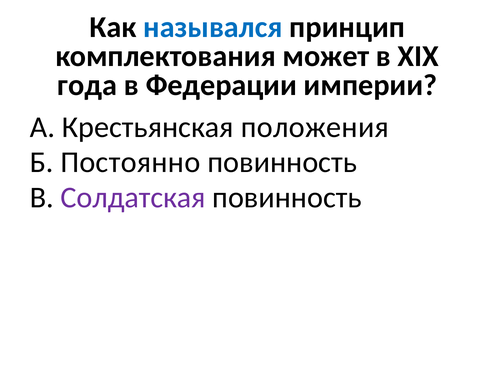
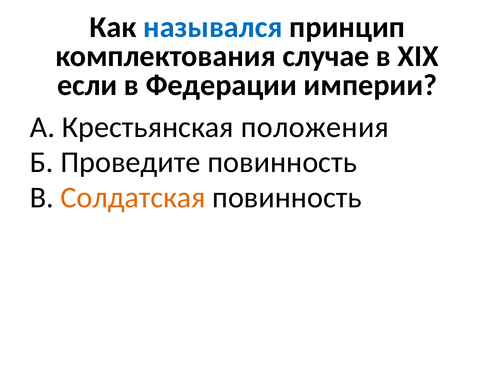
может: может -> случае
года: года -> если
Постоянно: Постоянно -> Проведите
Солдатская colour: purple -> orange
